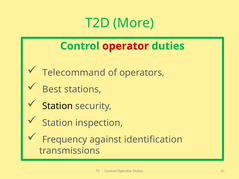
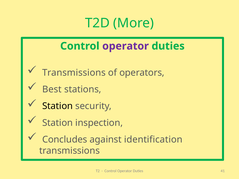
operator at (126, 46) colour: red -> purple
Telecommand at (74, 73): Telecommand -> Transmissions
Frequency: Frequency -> Concludes
